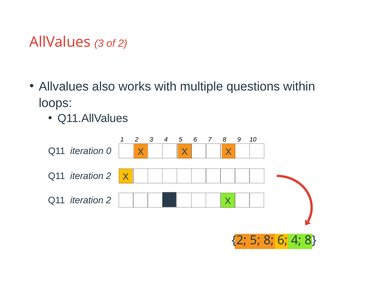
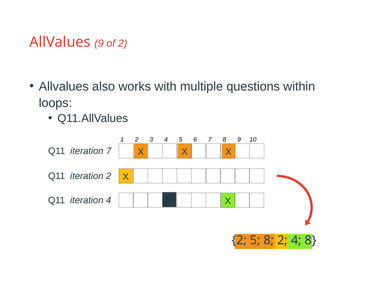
AllValues 3: 3 -> 9
iteration 0: 0 -> 7
2 at (109, 200): 2 -> 4
8 6: 6 -> 2
